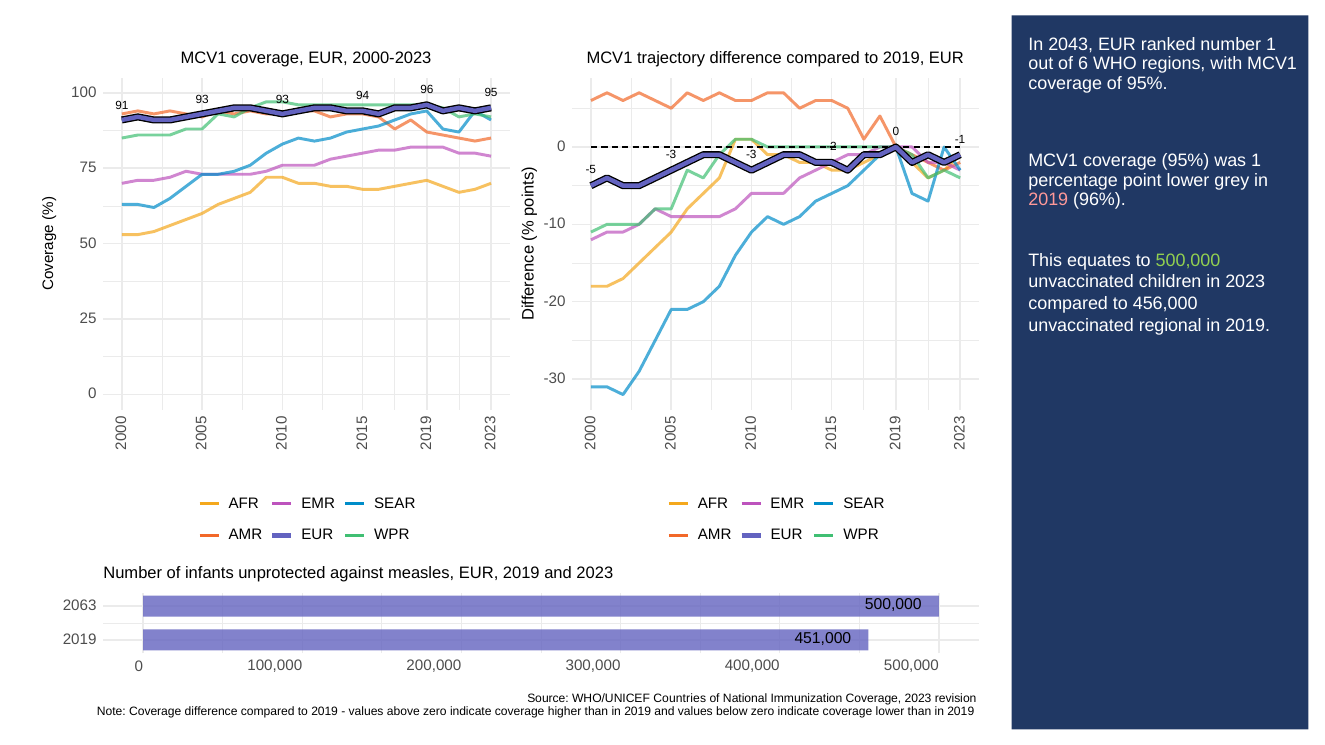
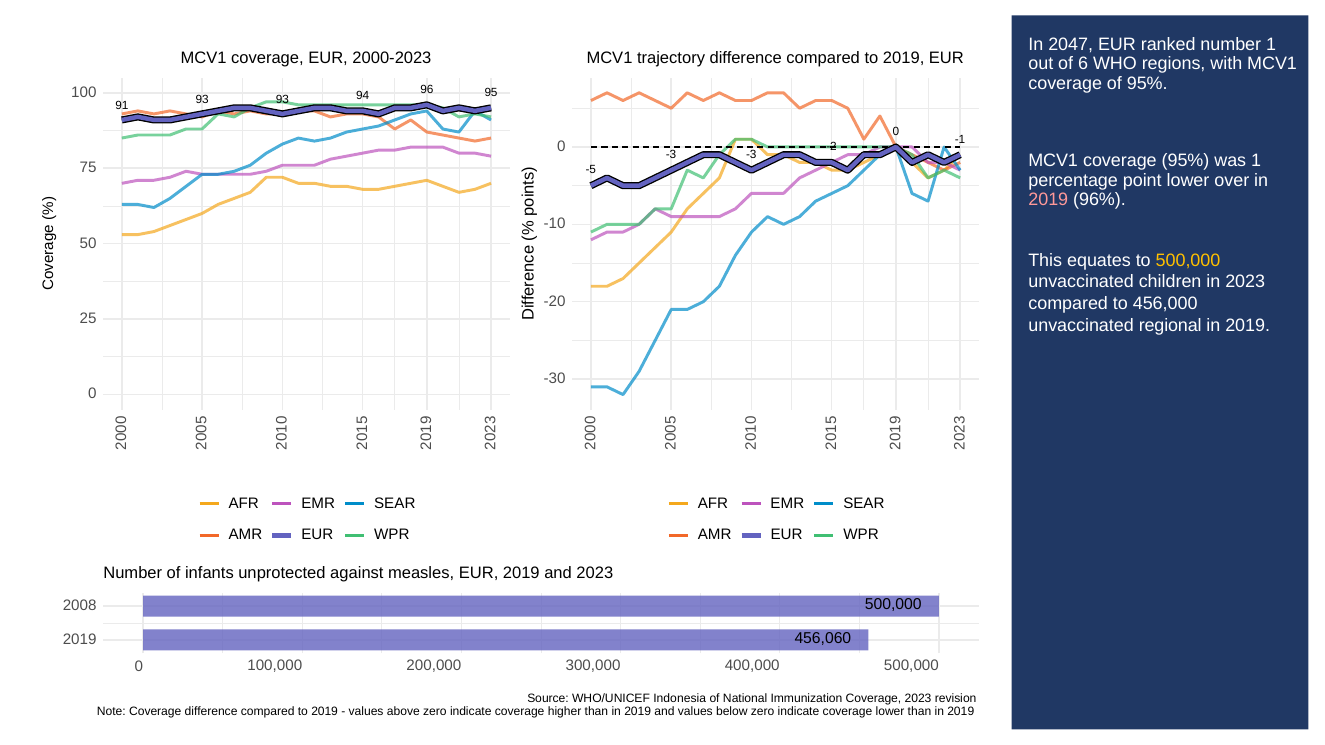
2043: 2043 -> 2047
grey: grey -> over
500,000 at (1188, 261) colour: light green -> yellow
2063: 2063 -> 2008
451,000: 451,000 -> 456,060
Countries: Countries -> Indonesia
